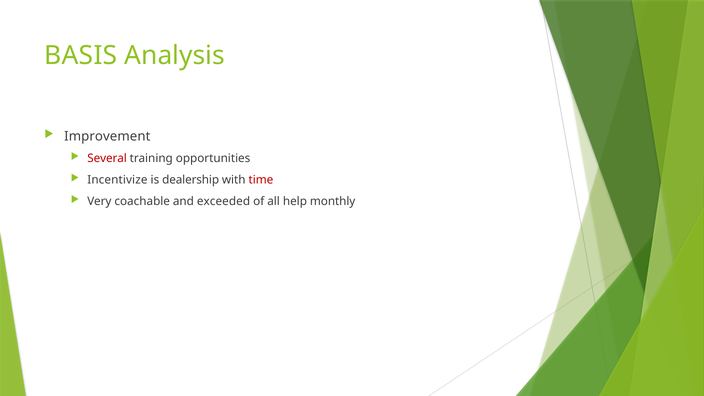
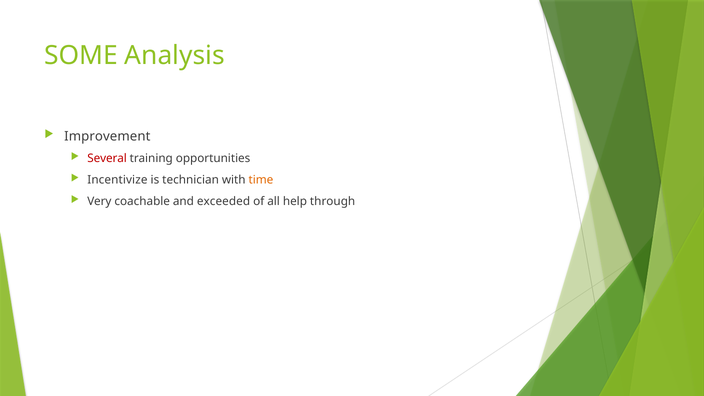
BASIS: BASIS -> SOME
dealership: dealership -> technician
time colour: red -> orange
monthly: monthly -> through
